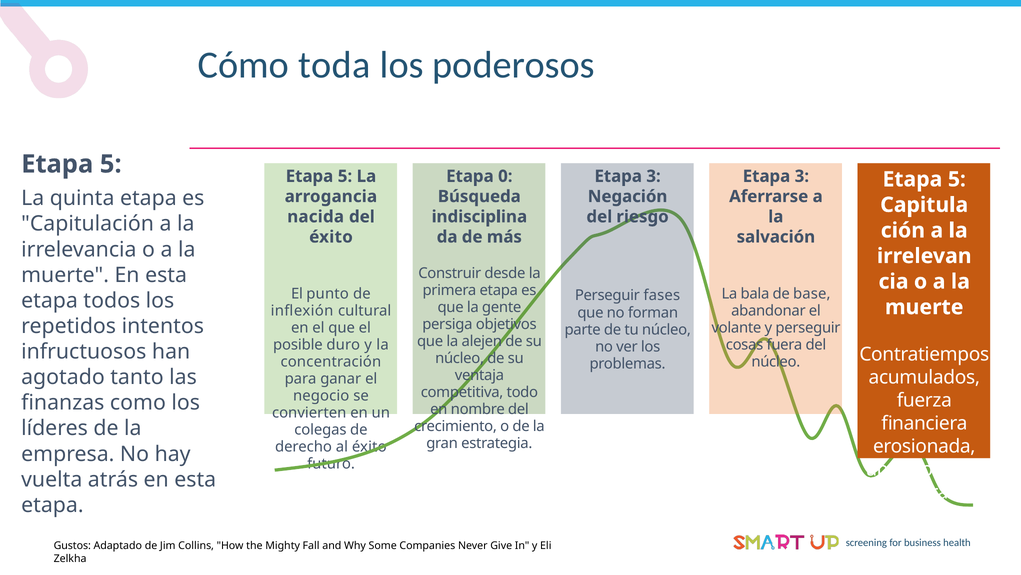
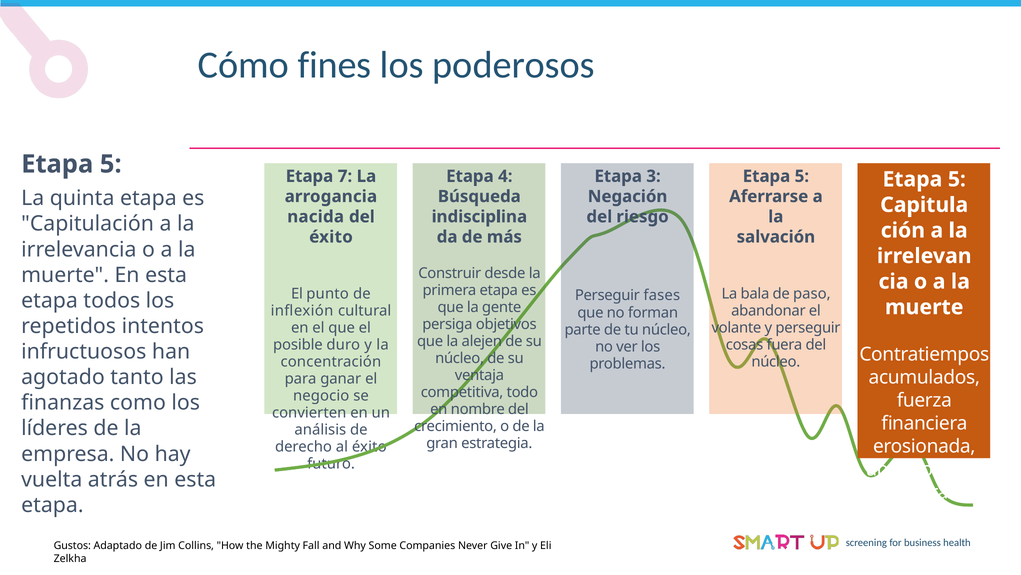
toda: toda -> fines
5 at (345, 176): 5 -> 7
0: 0 -> 4
3 at (802, 176): 3 -> 5
base: base -> paso
colegas: colegas -> análisis
